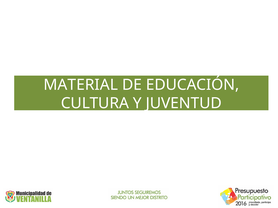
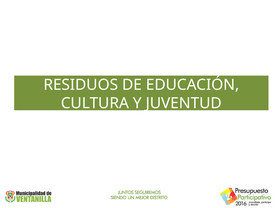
MATERIAL: MATERIAL -> RESIDUOS
